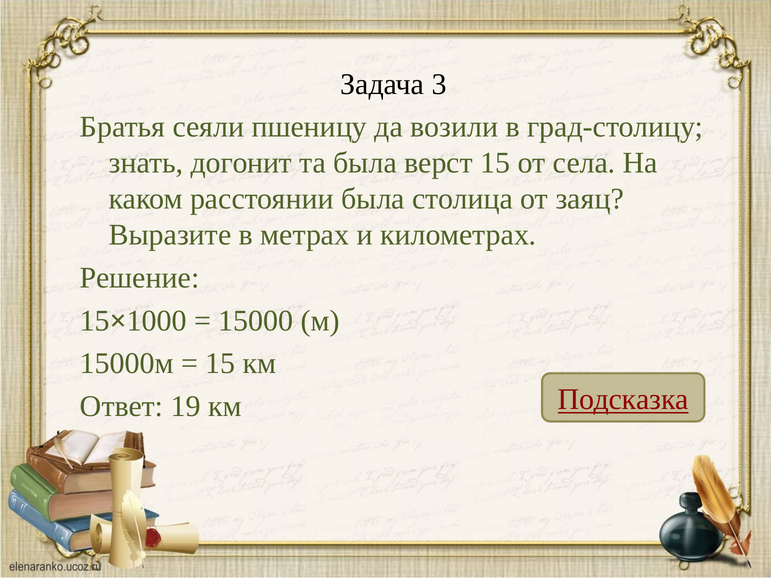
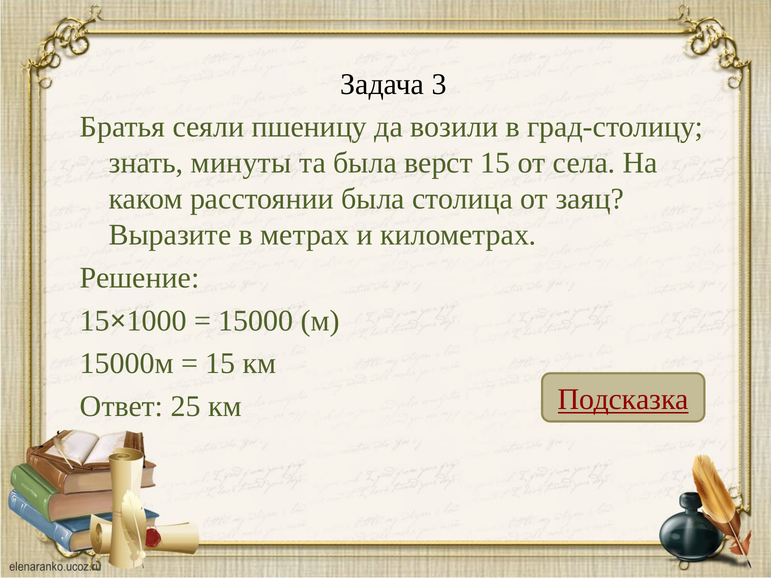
догонит: догонит -> минуты
19: 19 -> 25
